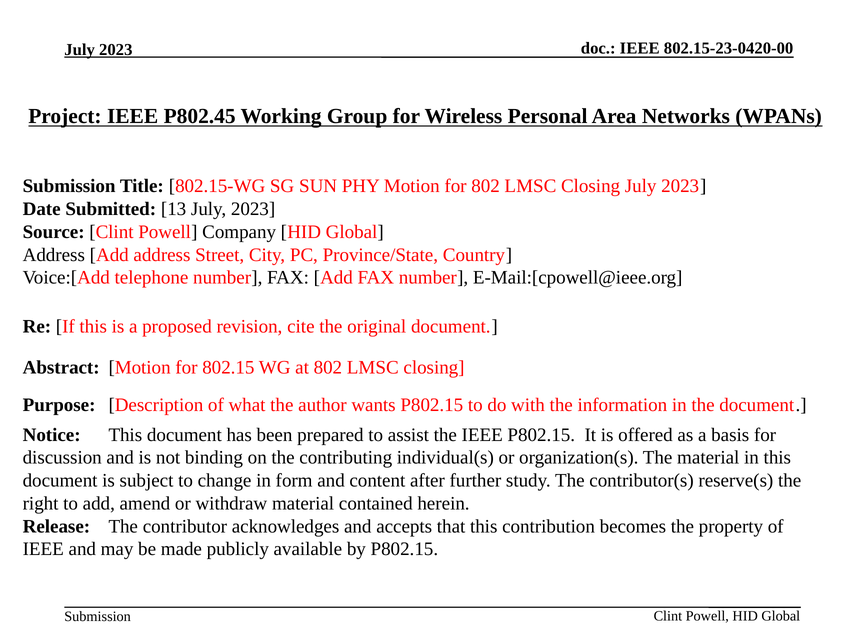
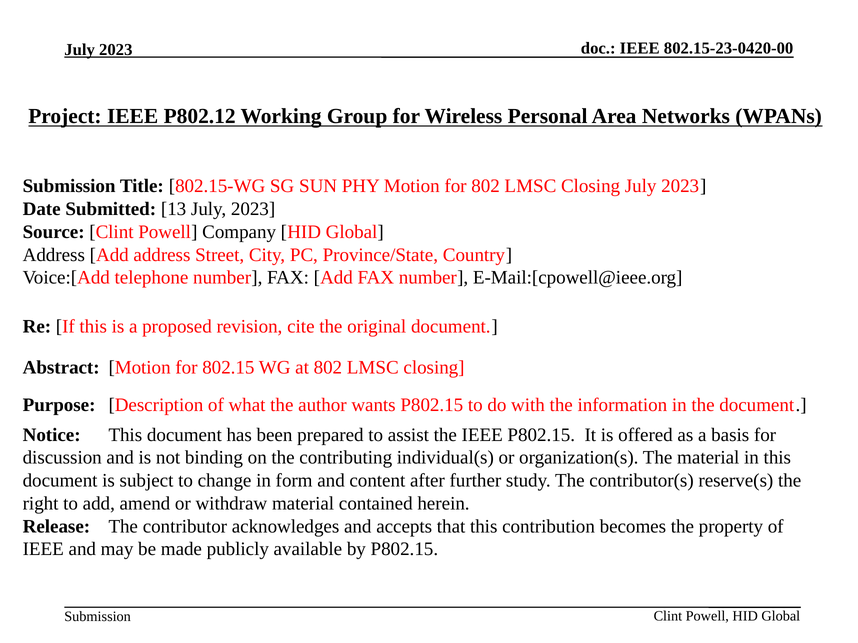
P802.45: P802.45 -> P802.12
